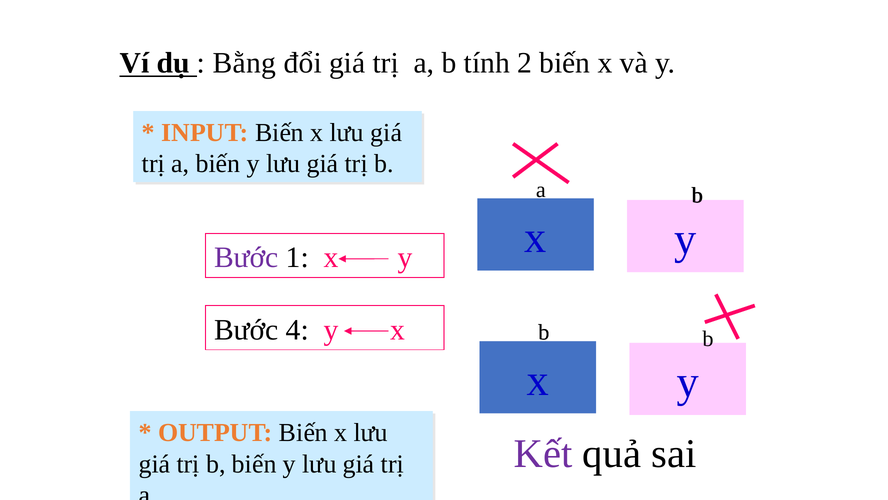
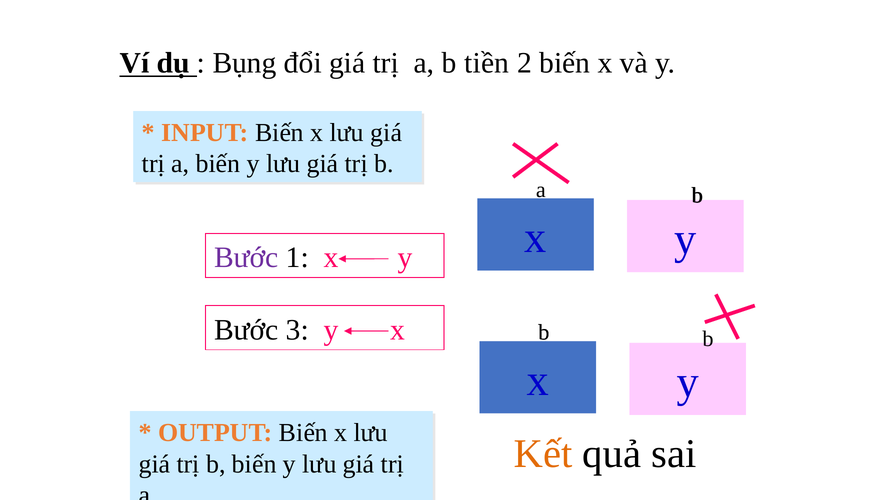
Bằng: Bằng -> Bụng
tính: tính -> tiền
4: 4 -> 3
Kết colour: purple -> orange
